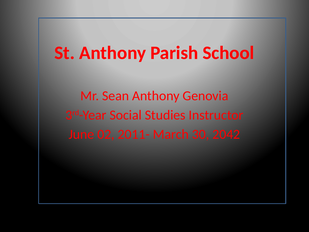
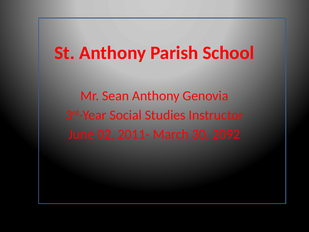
2042: 2042 -> 2092
